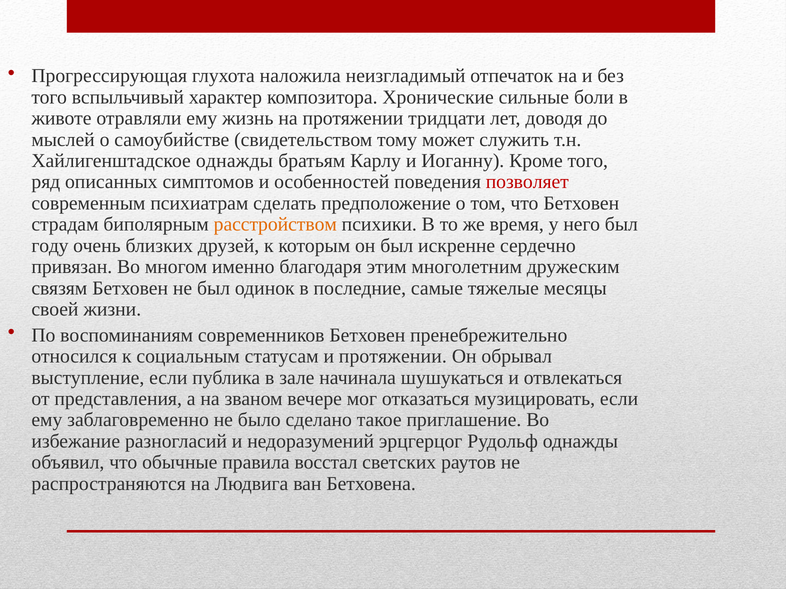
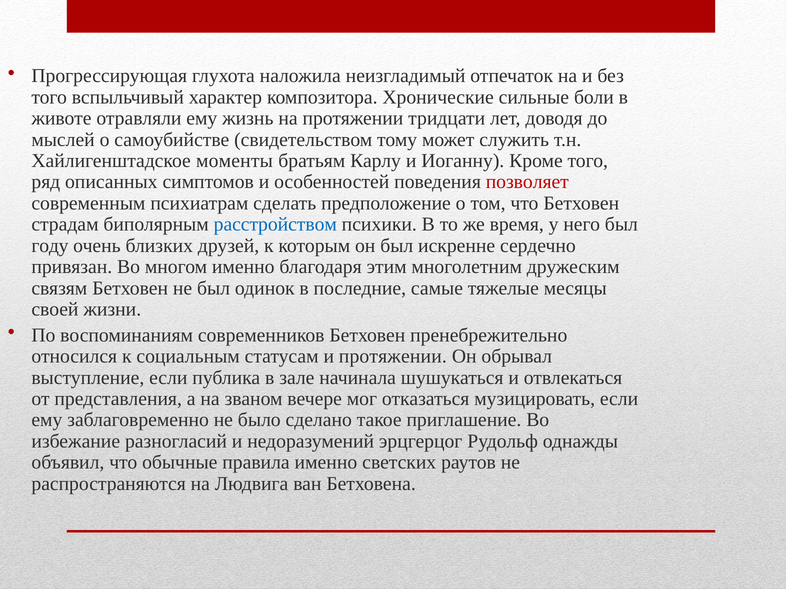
Хайлигенштадское однажды: однажды -> моменты
расстройством colour: orange -> blue
правила восстал: восстал -> именно
